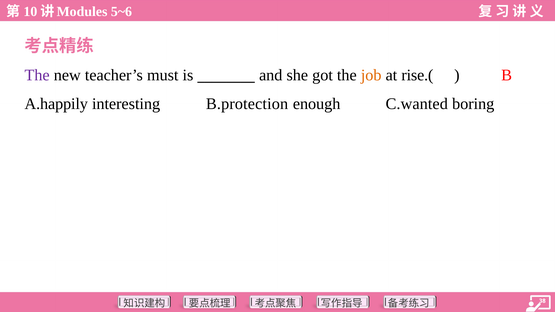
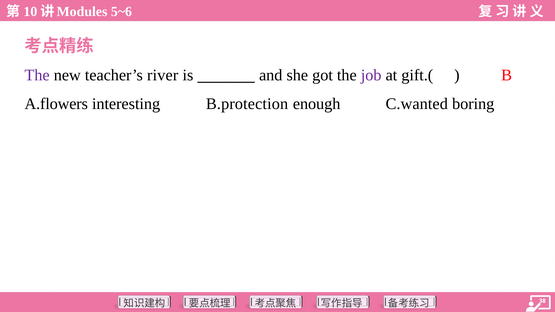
must: must -> river
job colour: orange -> purple
rise.(: rise.( -> gift.(
A.happily: A.happily -> A.flowers
